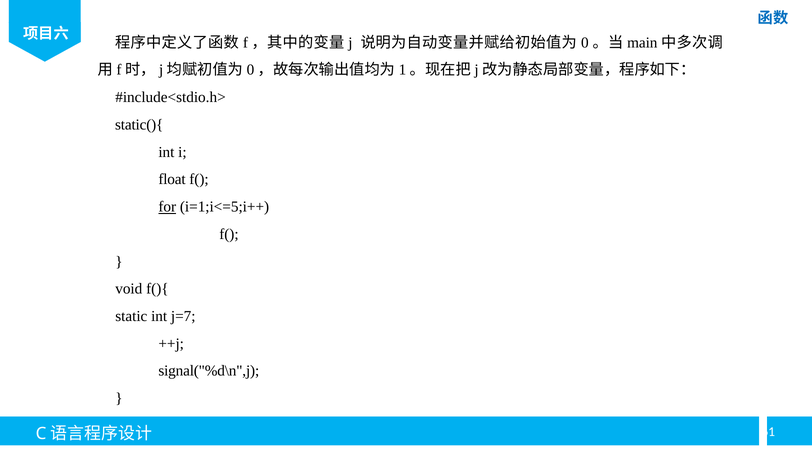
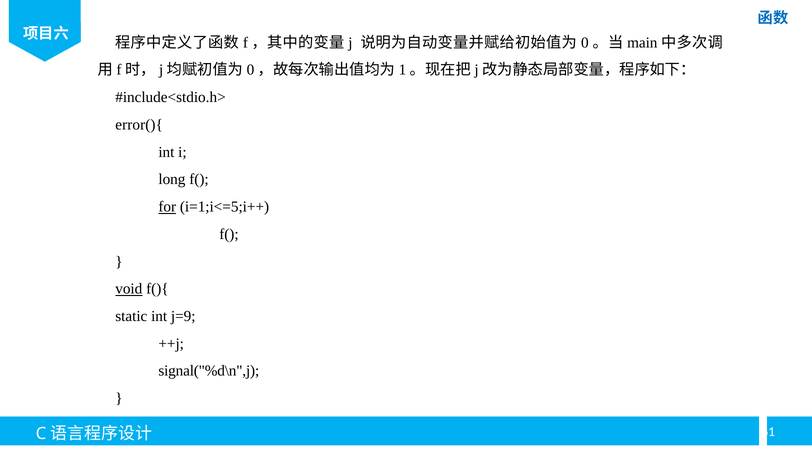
static(){: static(){ -> error(){
float: float -> long
void underline: none -> present
j=7: j=7 -> j=9
